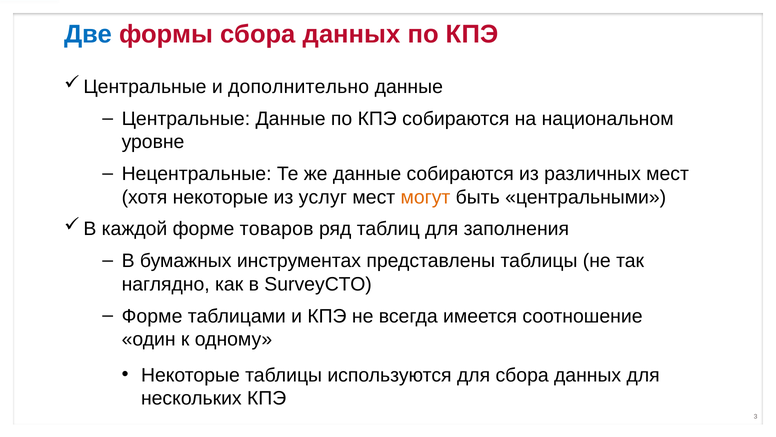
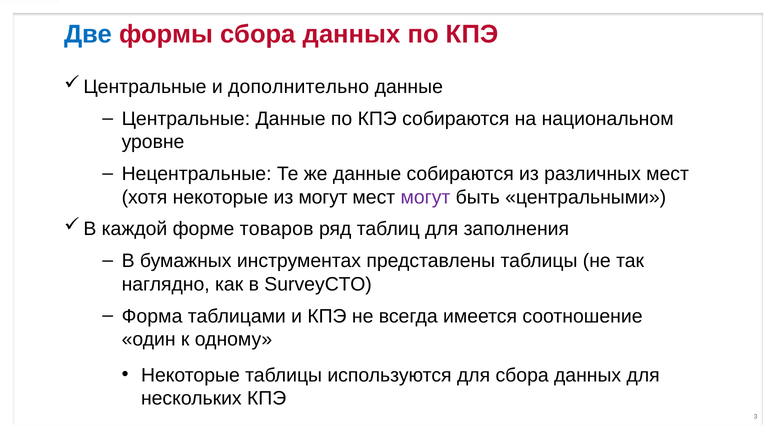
из услуг: услуг -> могут
могут at (425, 197) colour: orange -> purple
Форме at (152, 316): Форме -> Форма
